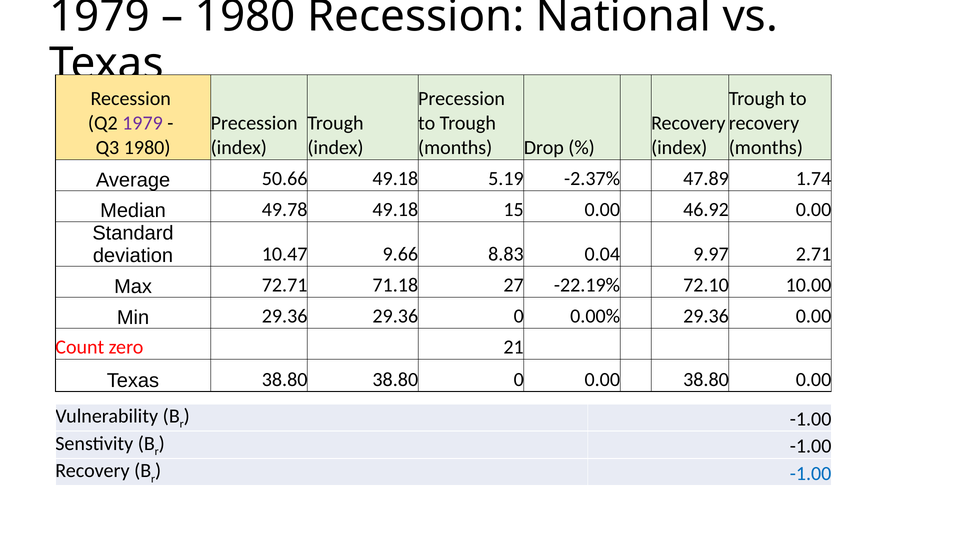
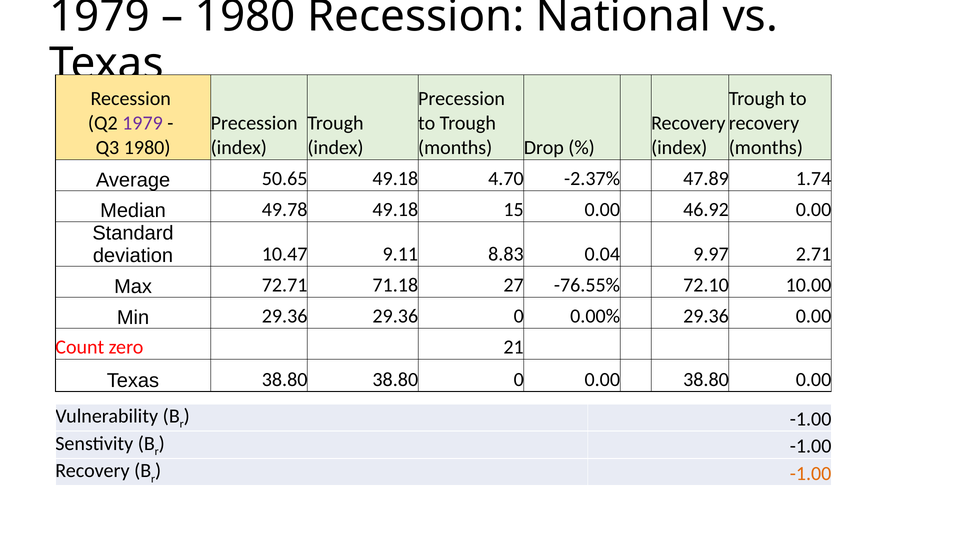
50.66: 50.66 -> 50.65
5.19: 5.19 -> 4.70
9.66: 9.66 -> 9.11
-22.19%: -22.19% -> -76.55%
-1.00 at (811, 473) colour: blue -> orange
